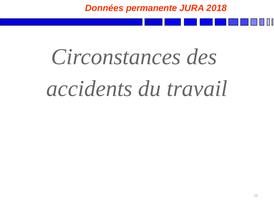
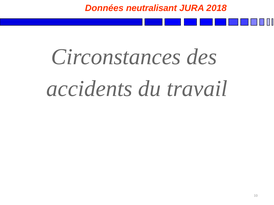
permanente: permanente -> neutralisant
